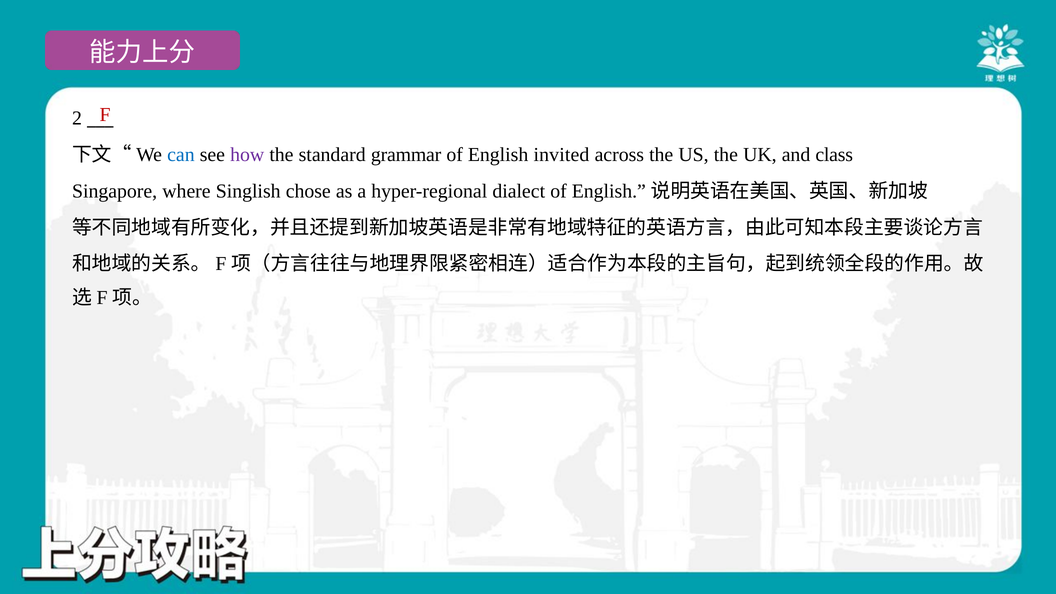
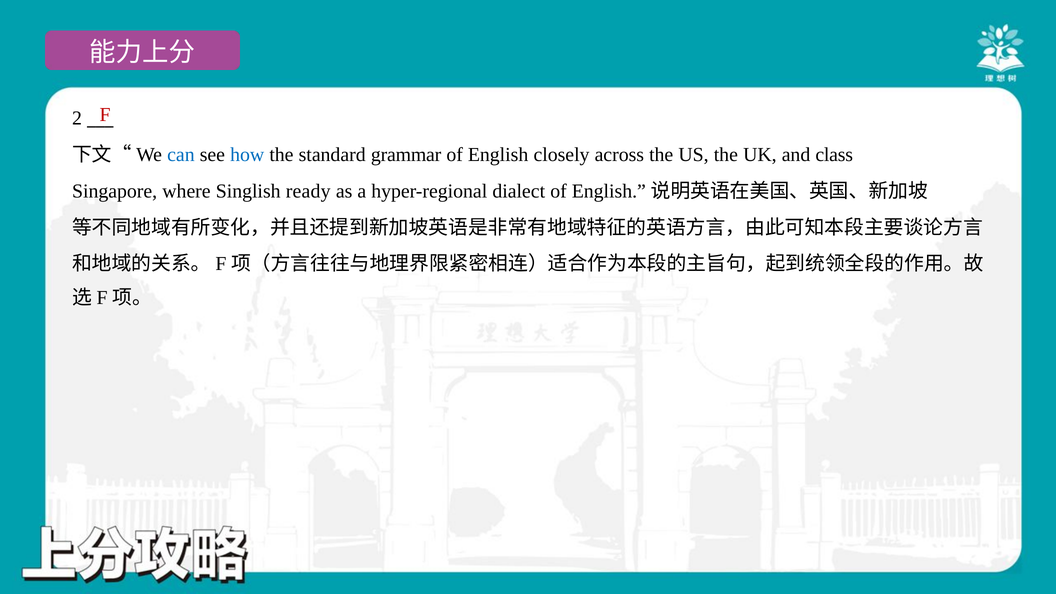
how colour: purple -> blue
invited: invited -> closely
chose: chose -> ready
